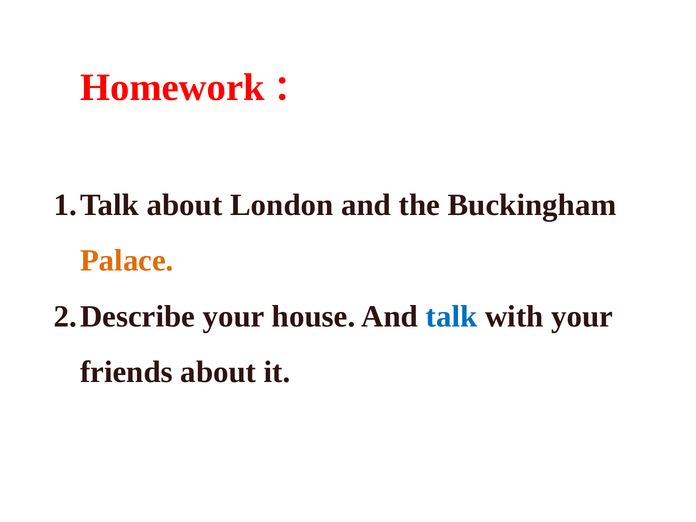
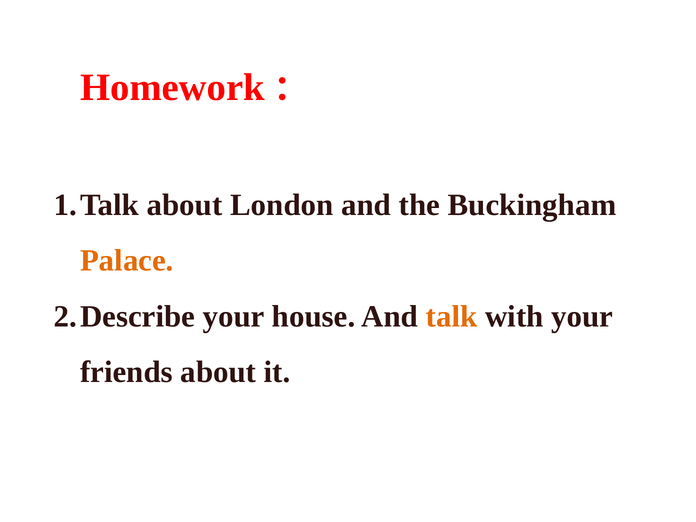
talk colour: blue -> orange
